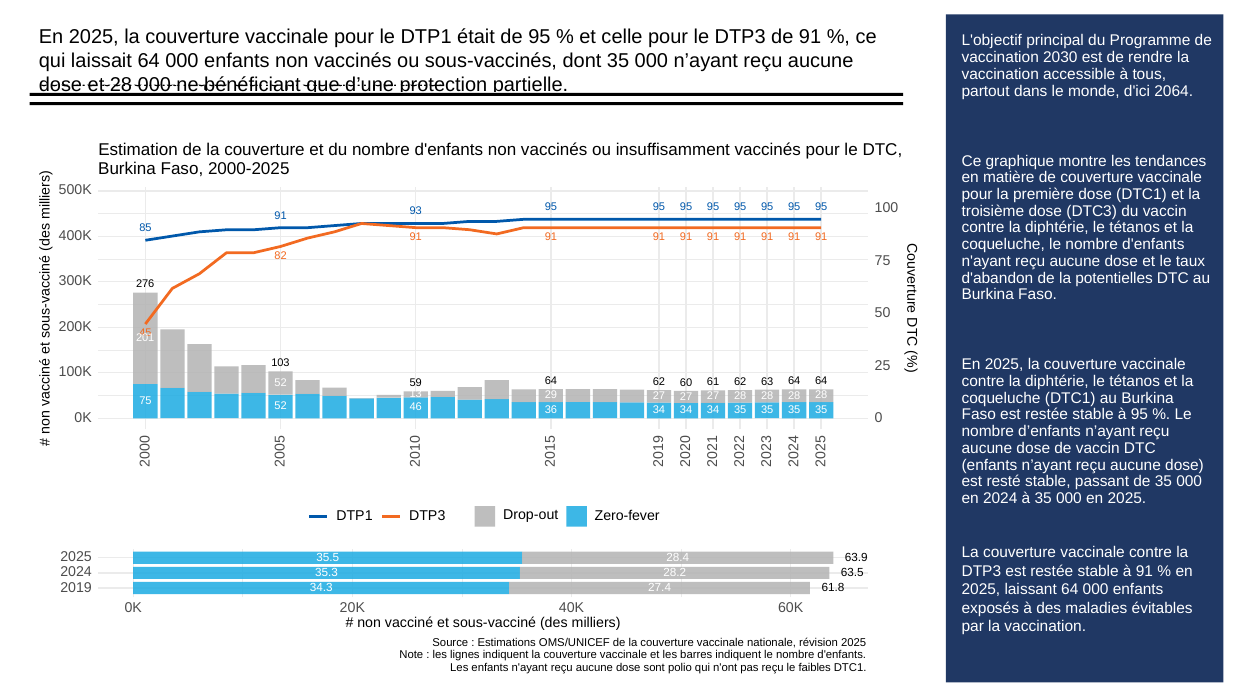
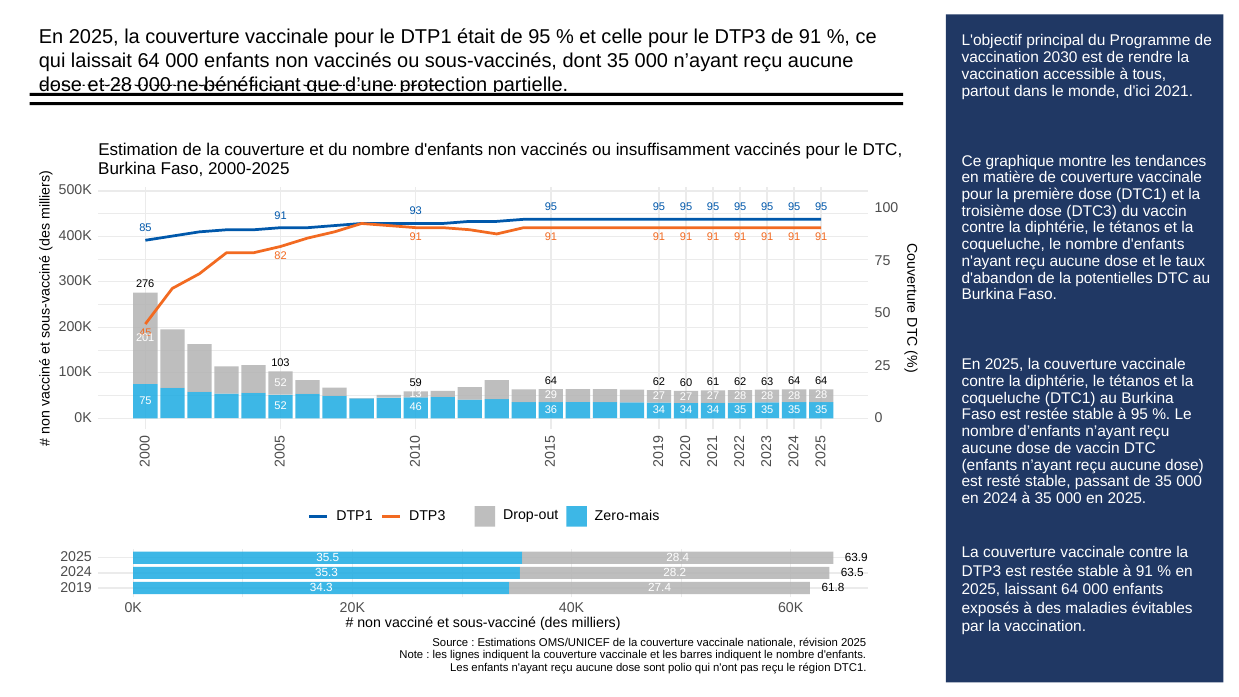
2064: 2064 -> 2021
Zero-fever: Zero-fever -> Zero-mais
faibles: faibles -> région
